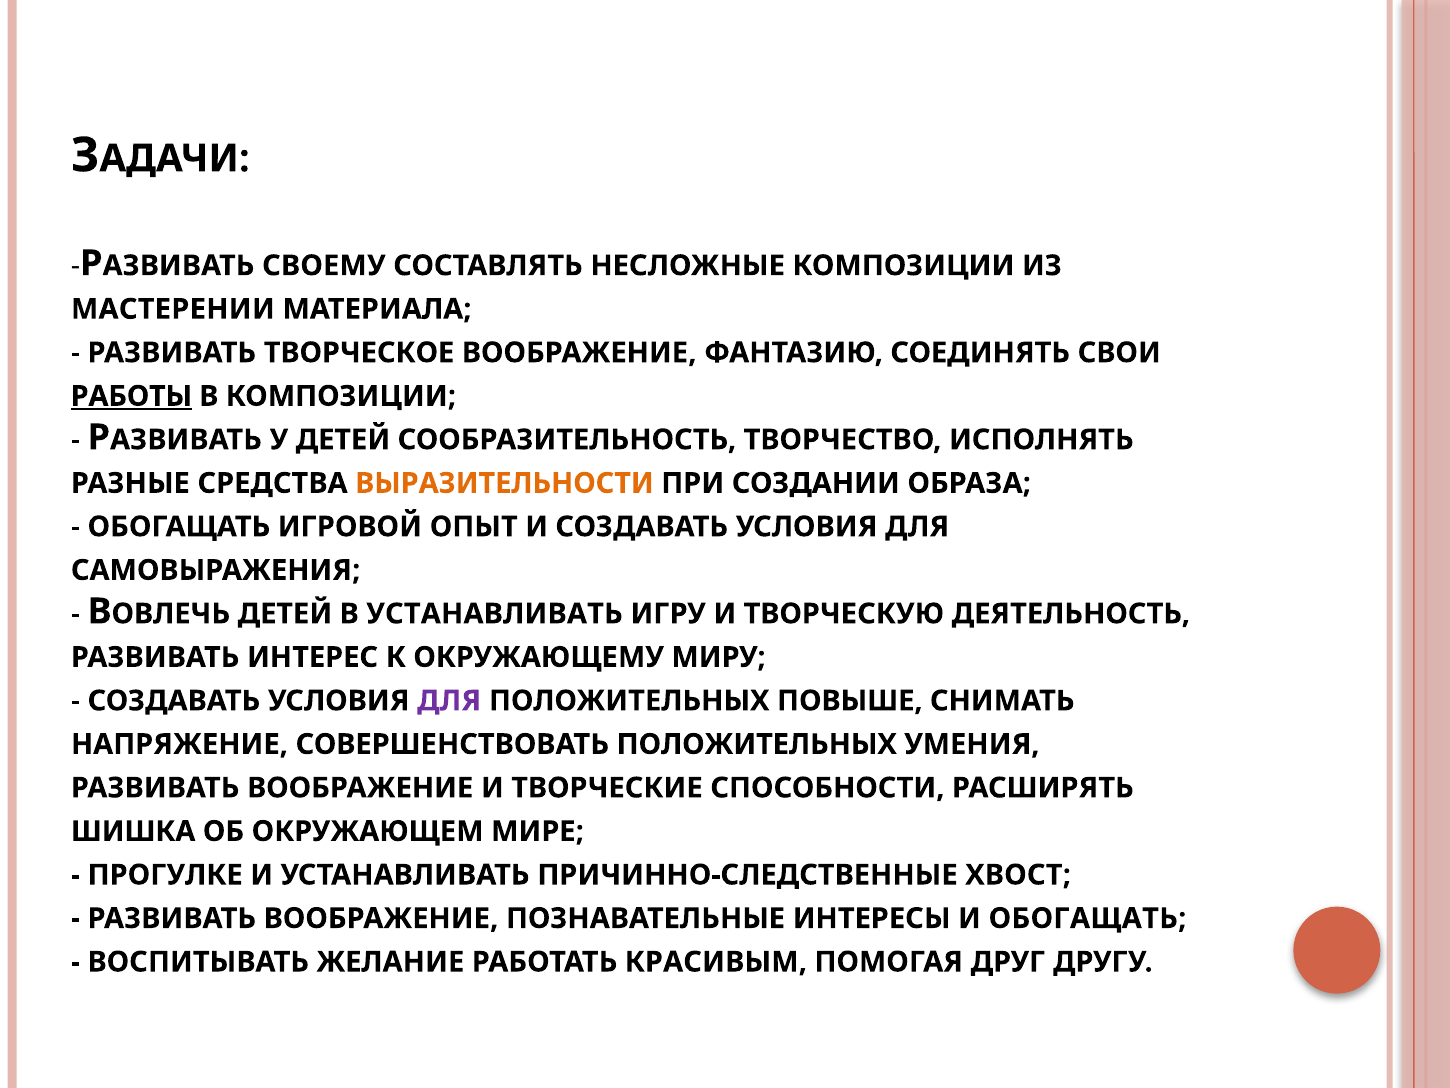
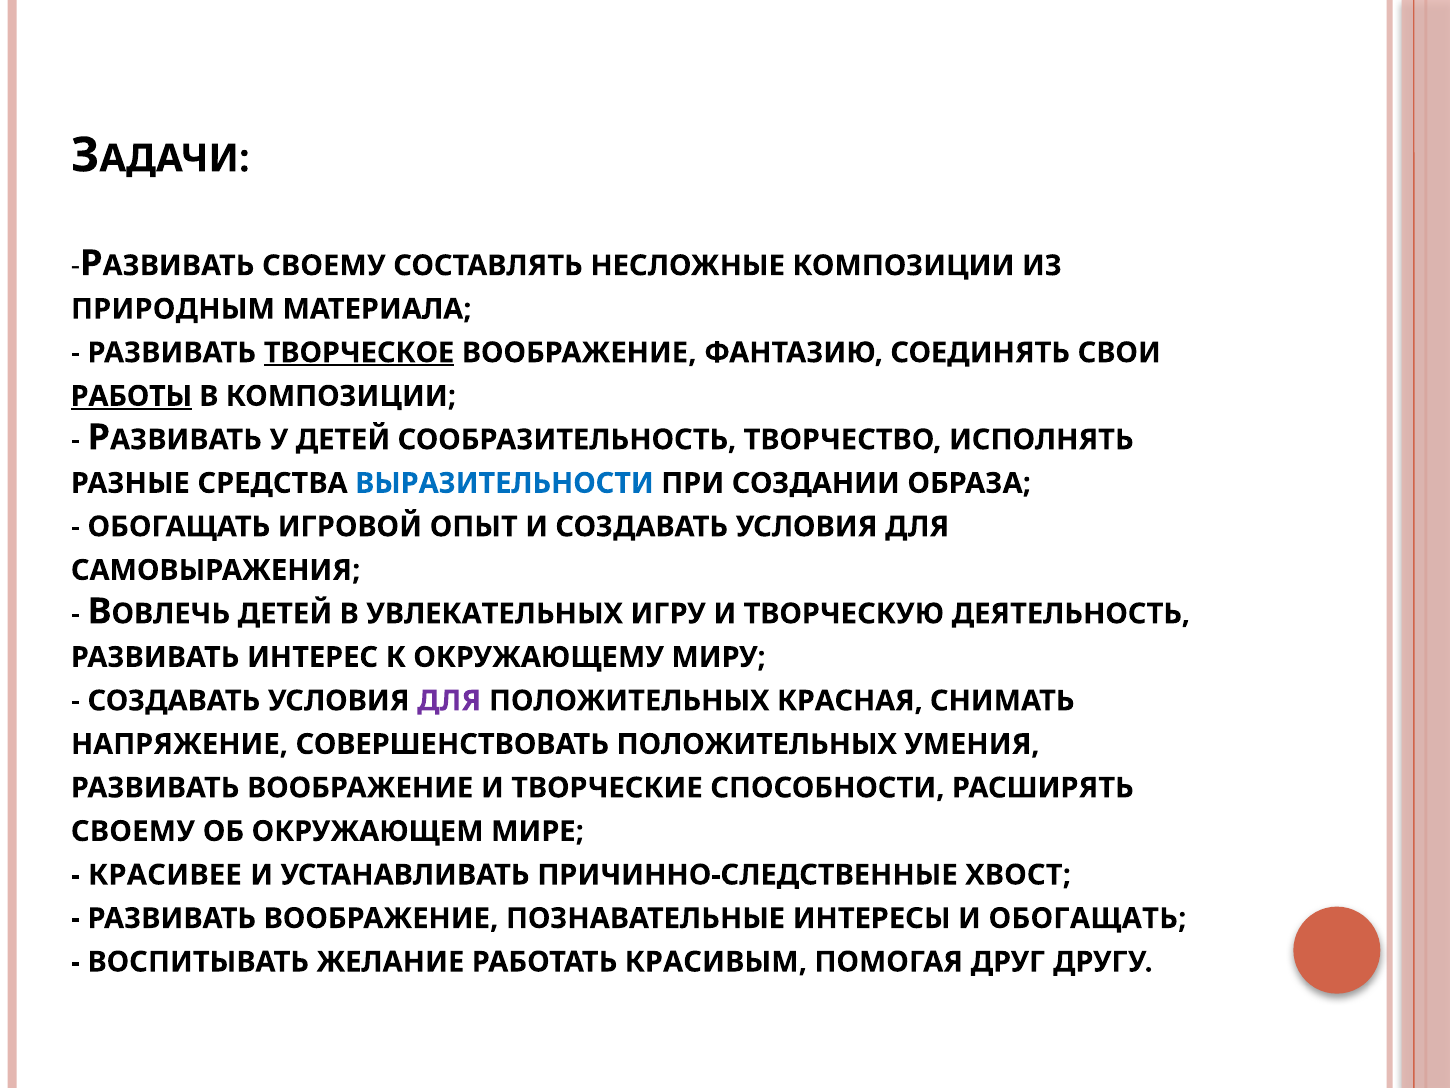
МАСТЕРЕНИИ: МАСТЕРЕНИИ -> ПРИРОДНЫМ
ТВОРЧЕСКОЕ underline: none -> present
ВЫРАЗИТЕЛЬНОСТИ colour: orange -> blue
В УСТАНАВЛИВАТЬ: УСТАНАВЛИВАТЬ -> УВЛЕКАТЕЛЬНЫХ
ПОВЫШЕ: ПОВЫШЕ -> КРАСНАЯ
ШИШКА at (133, 831): ШИШКА -> СВОЕМУ
ПРОГУЛКЕ: ПРОГУЛКЕ -> КРАСИВЕЕ
